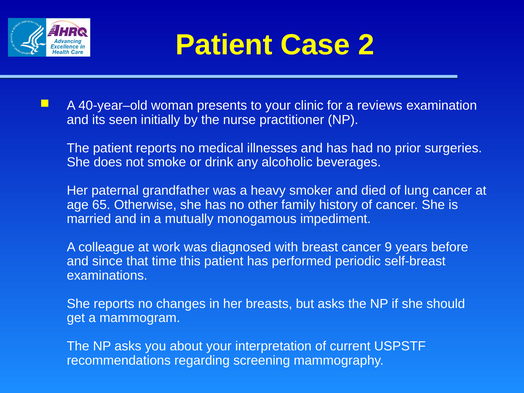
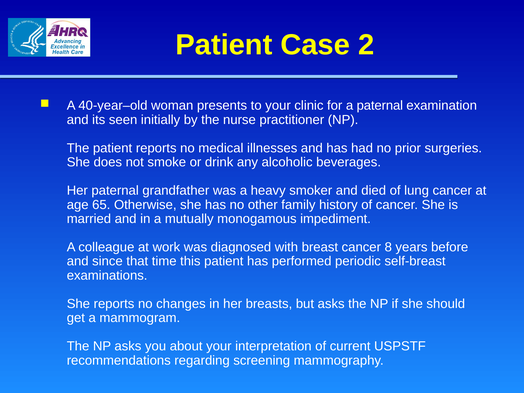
a reviews: reviews -> paternal
9: 9 -> 8
